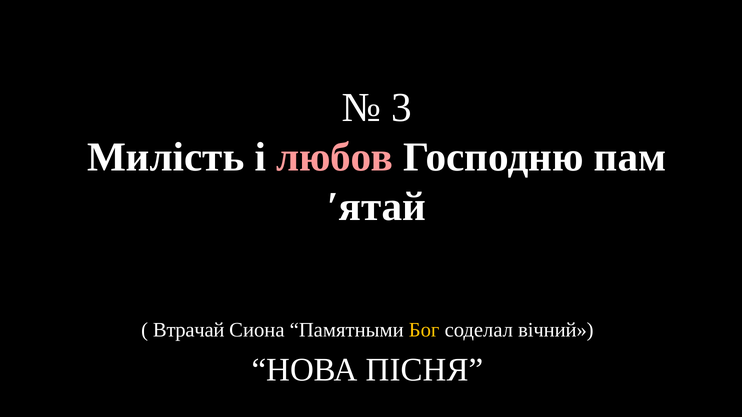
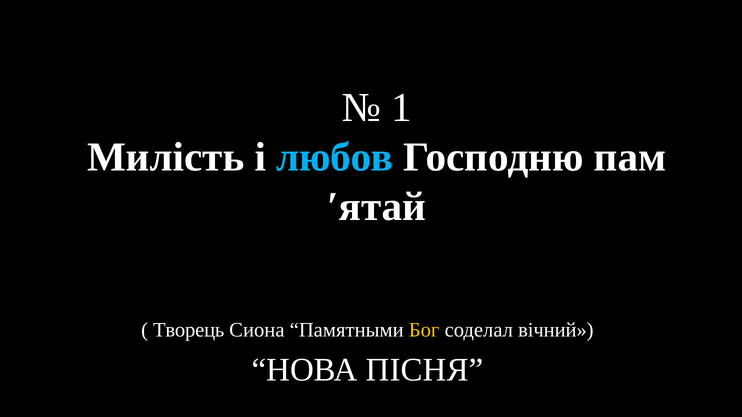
3: 3 -> 1
любов colour: pink -> light blue
Втрачай: Втрачай -> Творець
